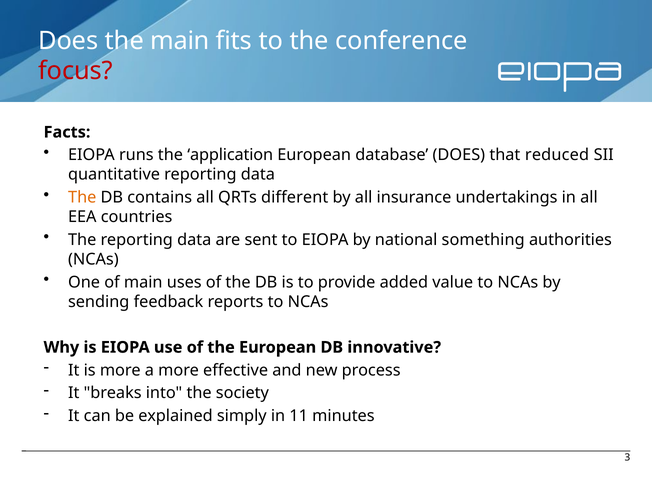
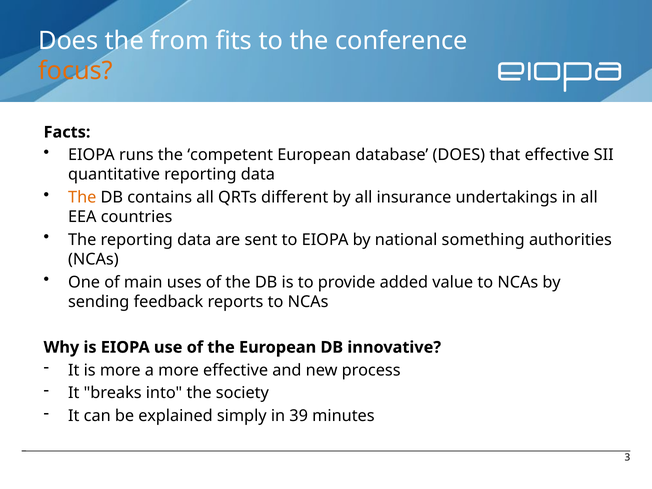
the main: main -> from
focus colour: red -> orange
application: application -> competent
that reduced: reduced -> effective
11: 11 -> 39
